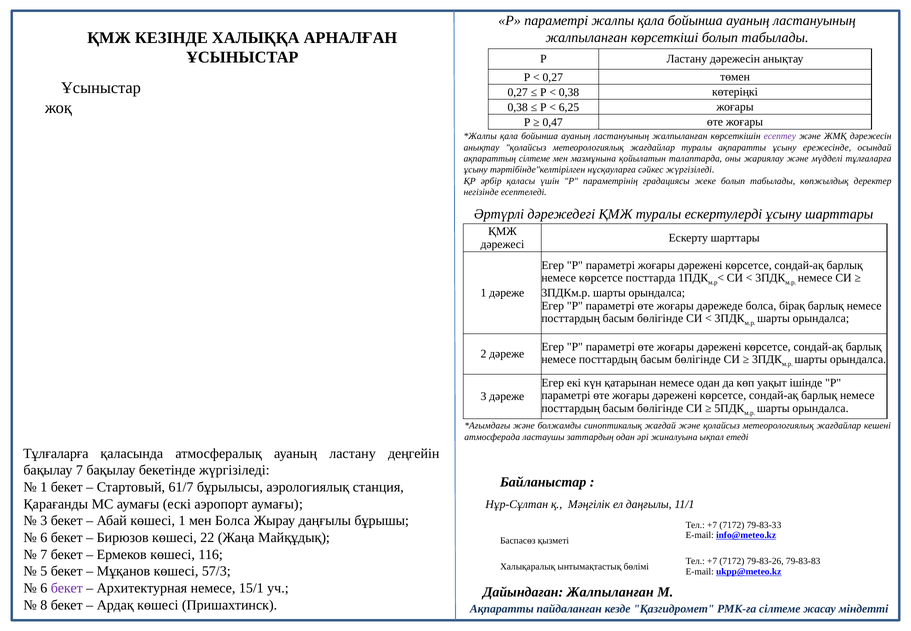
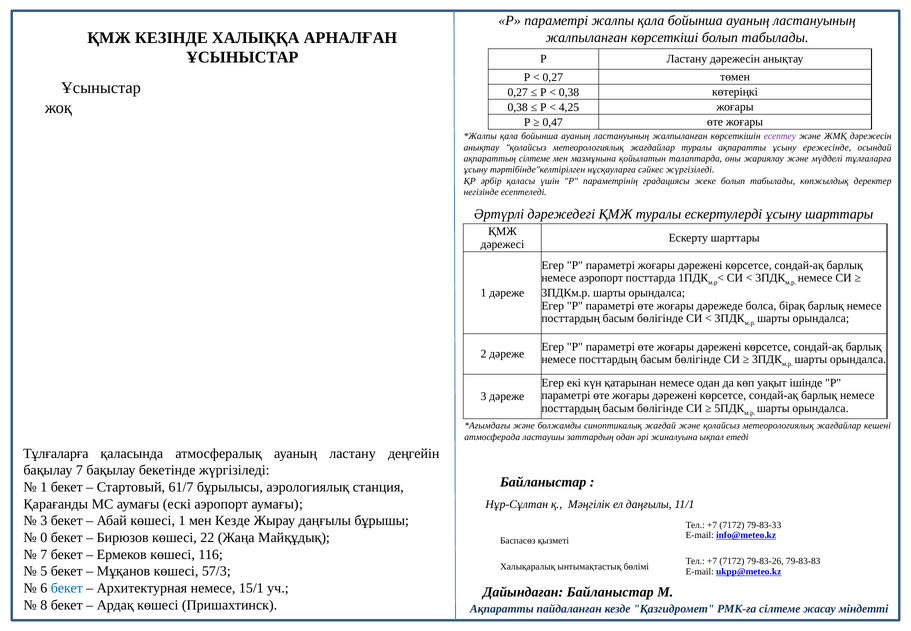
6,25: 6,25 -> 4,25
немесе көрсетсе: көрсетсе -> аэропорт
мен Болса: Болса -> Кезде
6 at (44, 537): 6 -> 0
бекет at (67, 588) colour: purple -> blue
Дайындаған Жалпыланған: Жалпыланған -> Байланыстар
